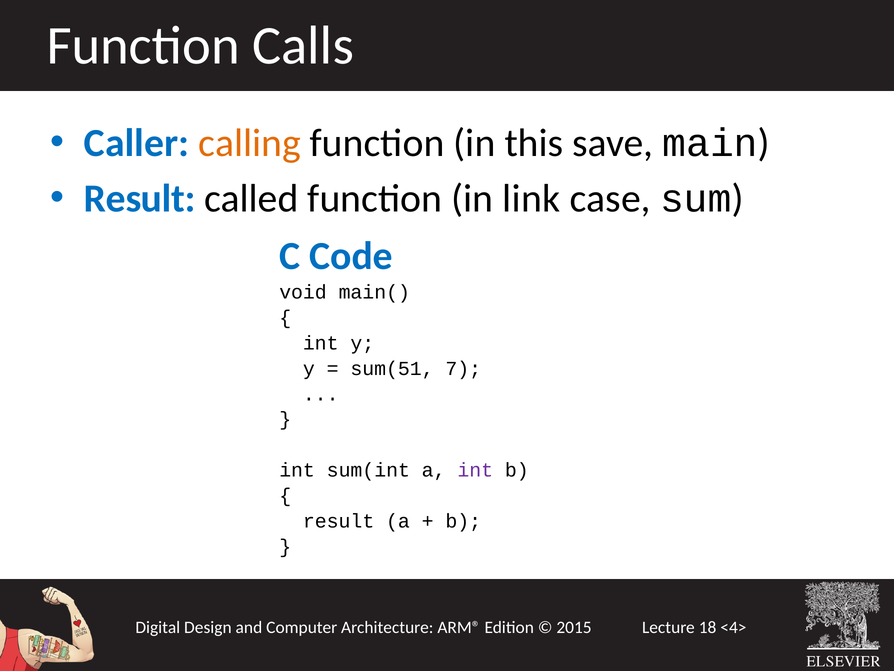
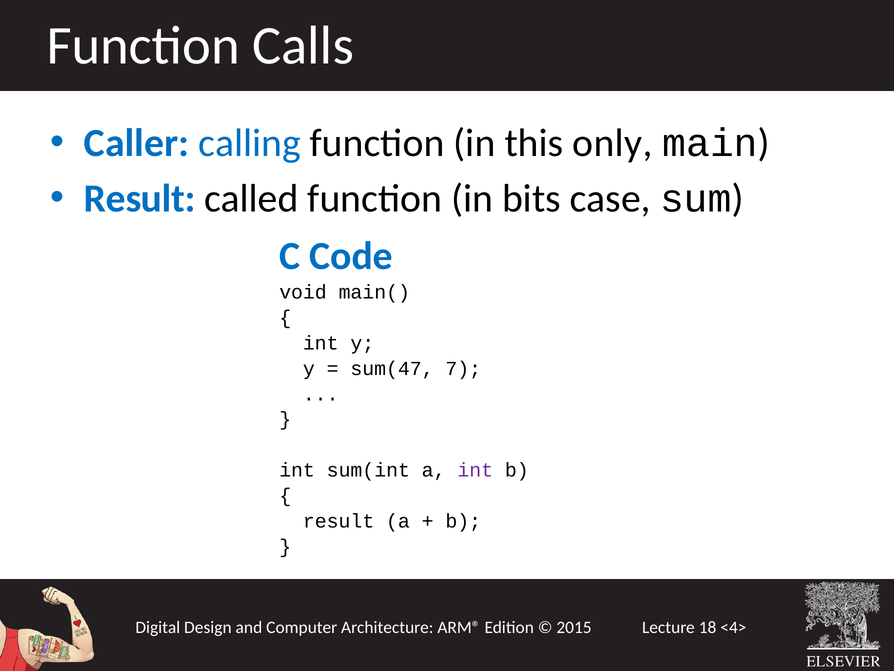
calling colour: orange -> blue
save: save -> only
link: link -> bits
sum(51: sum(51 -> sum(47
